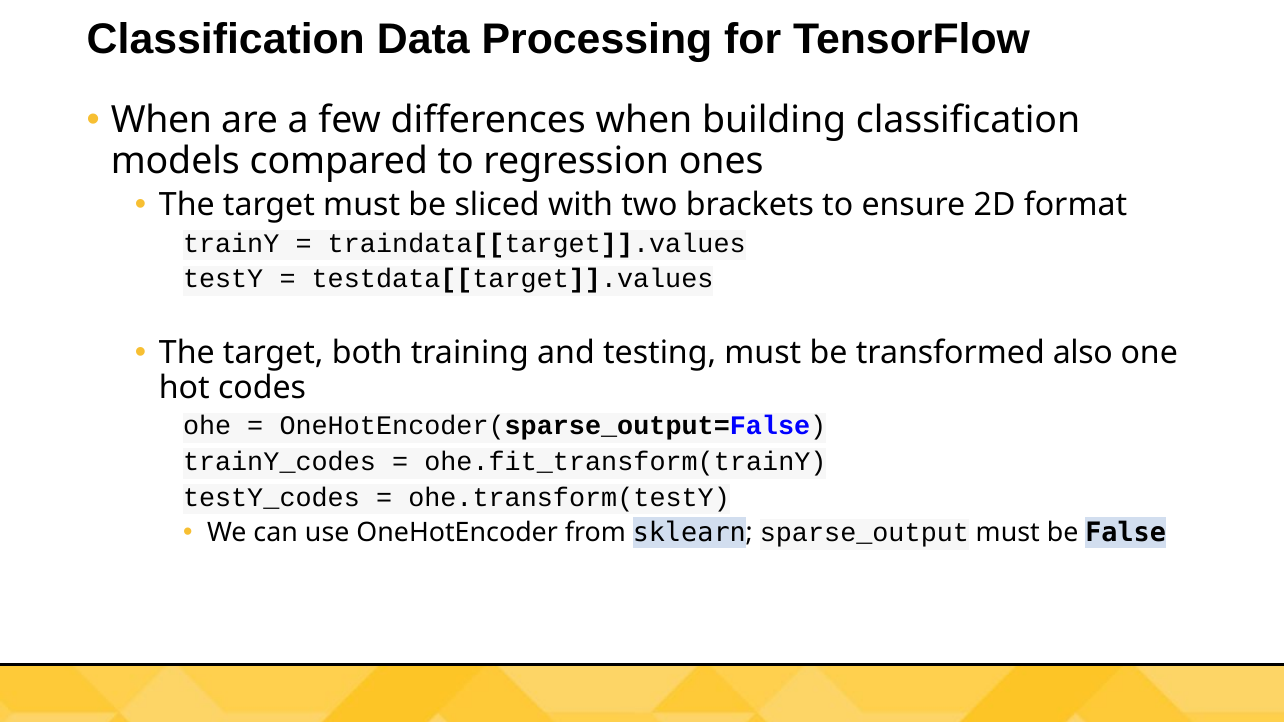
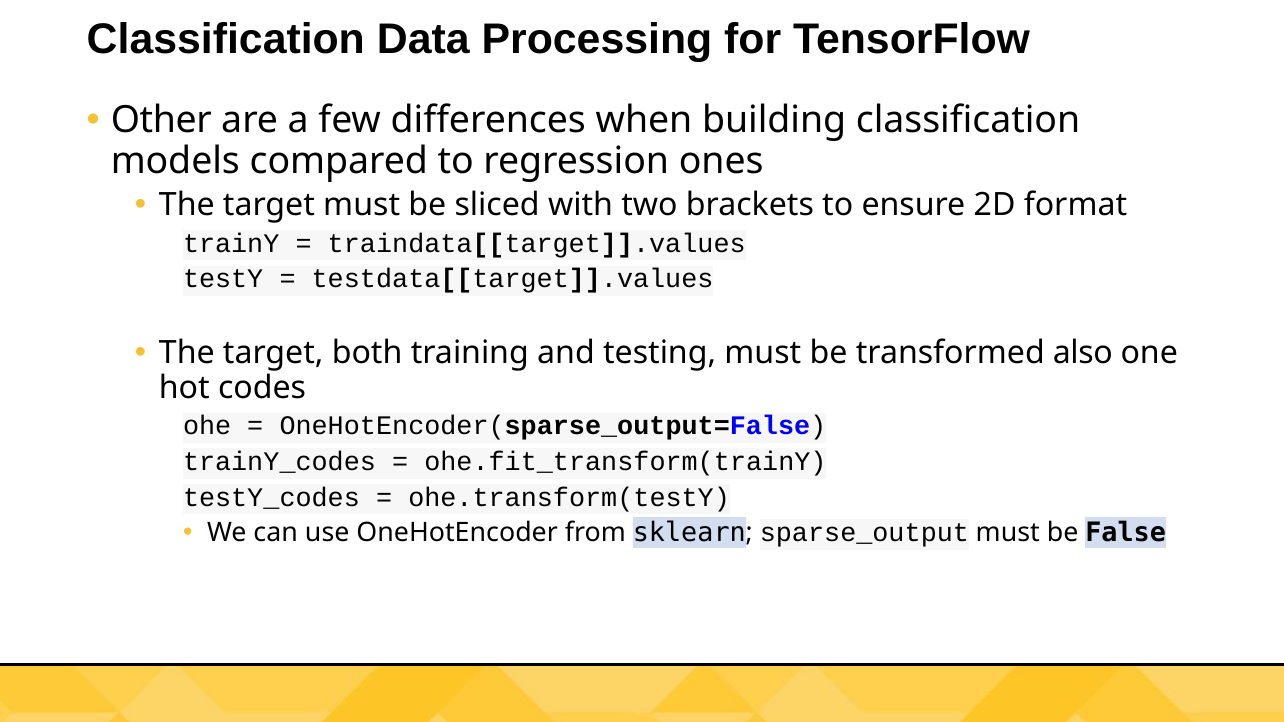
When at (161, 120): When -> Other
